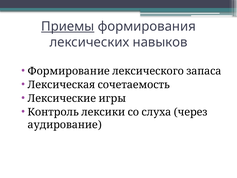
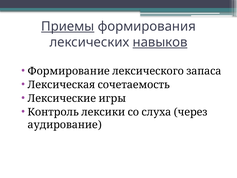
навыков underline: none -> present
